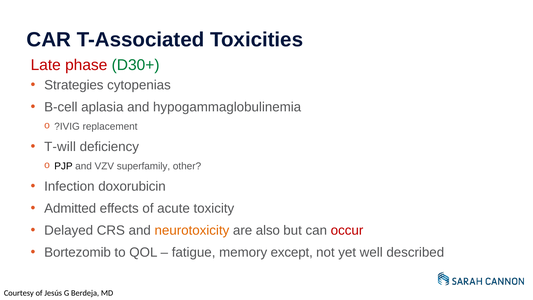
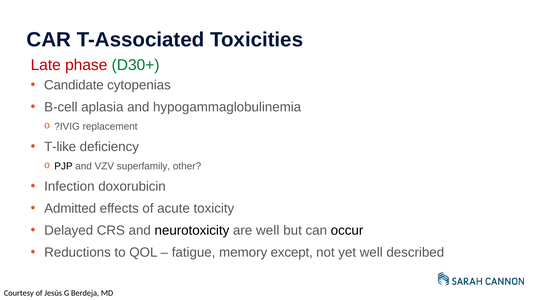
Strategies: Strategies -> Candidate
T-will: T-will -> T-like
neurotoxicity colour: orange -> black
are also: also -> well
occur colour: red -> black
Bortezomib: Bortezomib -> Reductions
